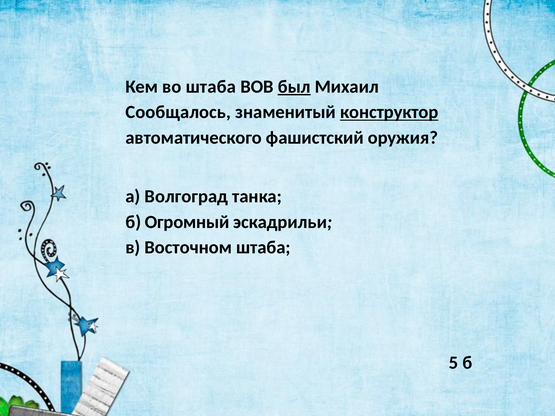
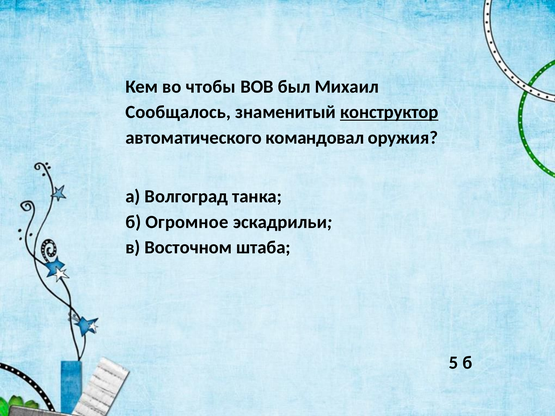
во штаба: штаба -> чтобы
был underline: present -> none
фашистский: фашистский -> командовал
Огромный: Огромный -> Огромное
